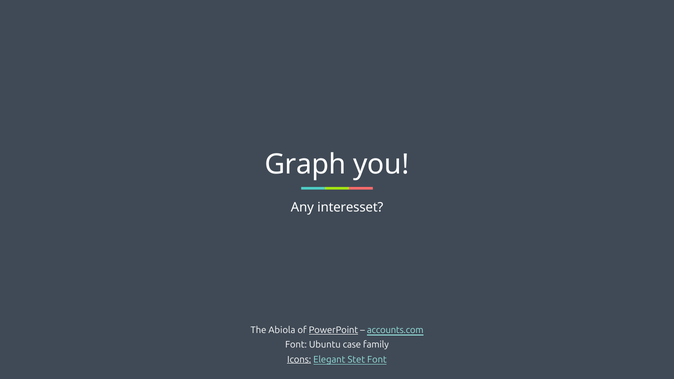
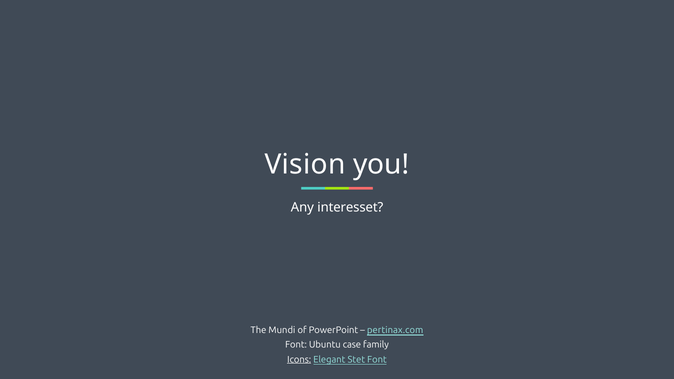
Graph: Graph -> Vision
Abiola: Abiola -> Mundi
PowerPoint underline: present -> none
accounts.com: accounts.com -> pertinax.com
